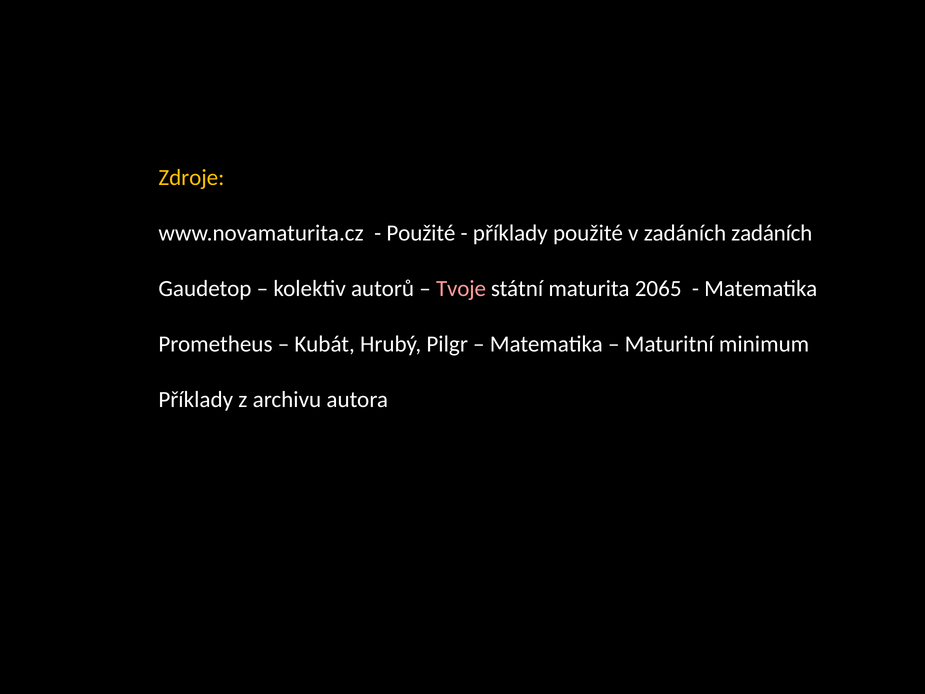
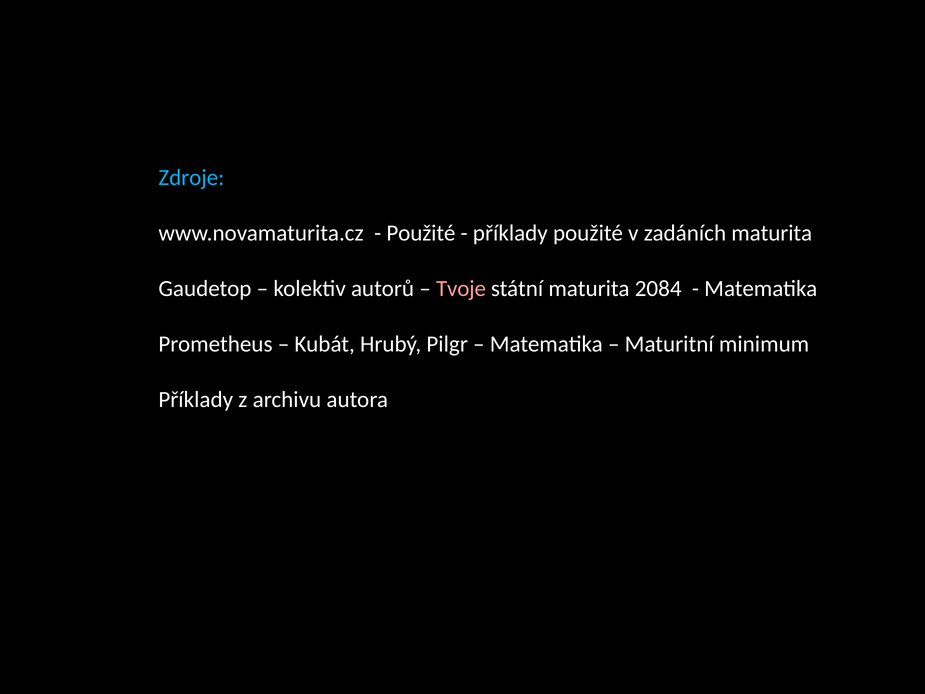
Zdroje colour: yellow -> light blue
zadáních zadáních: zadáních -> maturita
2065: 2065 -> 2084
